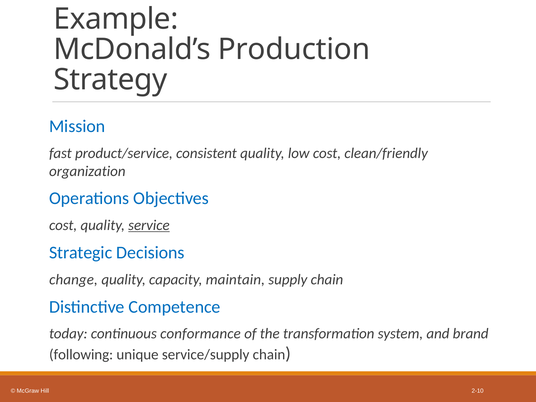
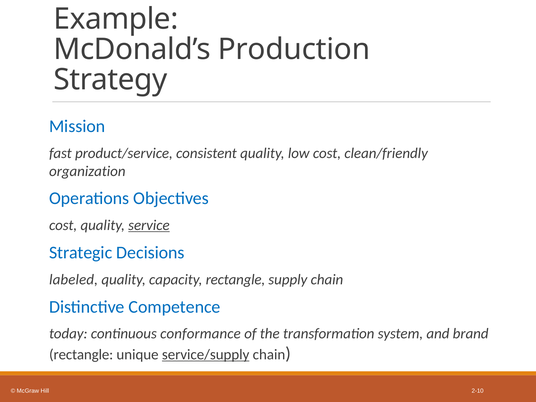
change: change -> labeled
capacity maintain: maintain -> rectangle
following at (81, 355): following -> rectangle
service/supply underline: none -> present
